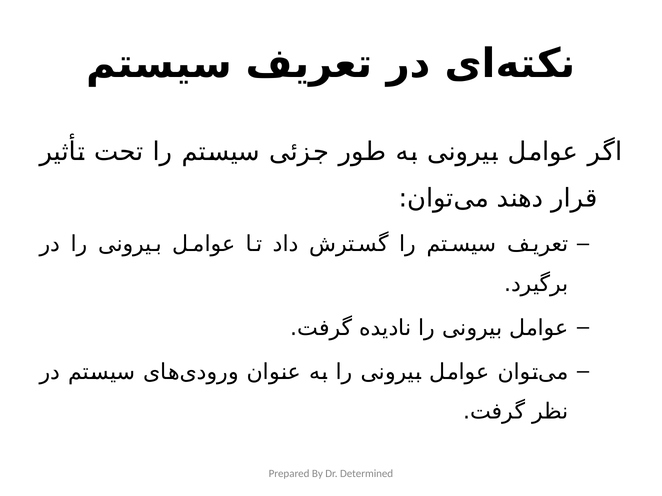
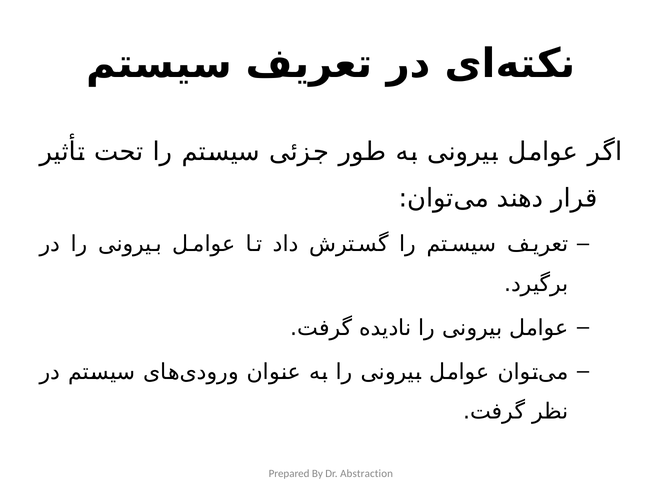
Determined: Determined -> Abstraction
